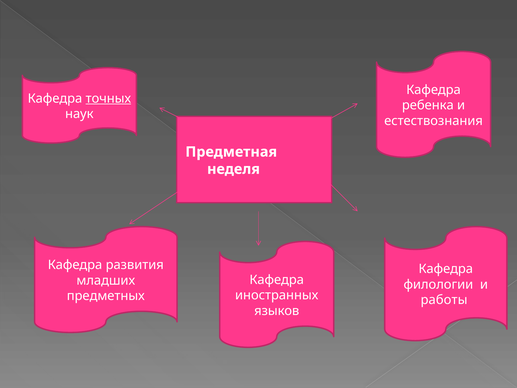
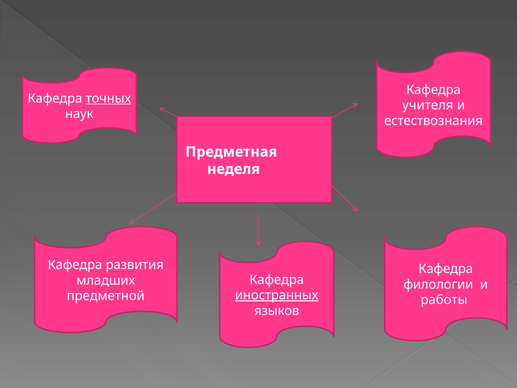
ребенка: ребенка -> учителя
иностранных underline: none -> present
предметных: предметных -> предметной
